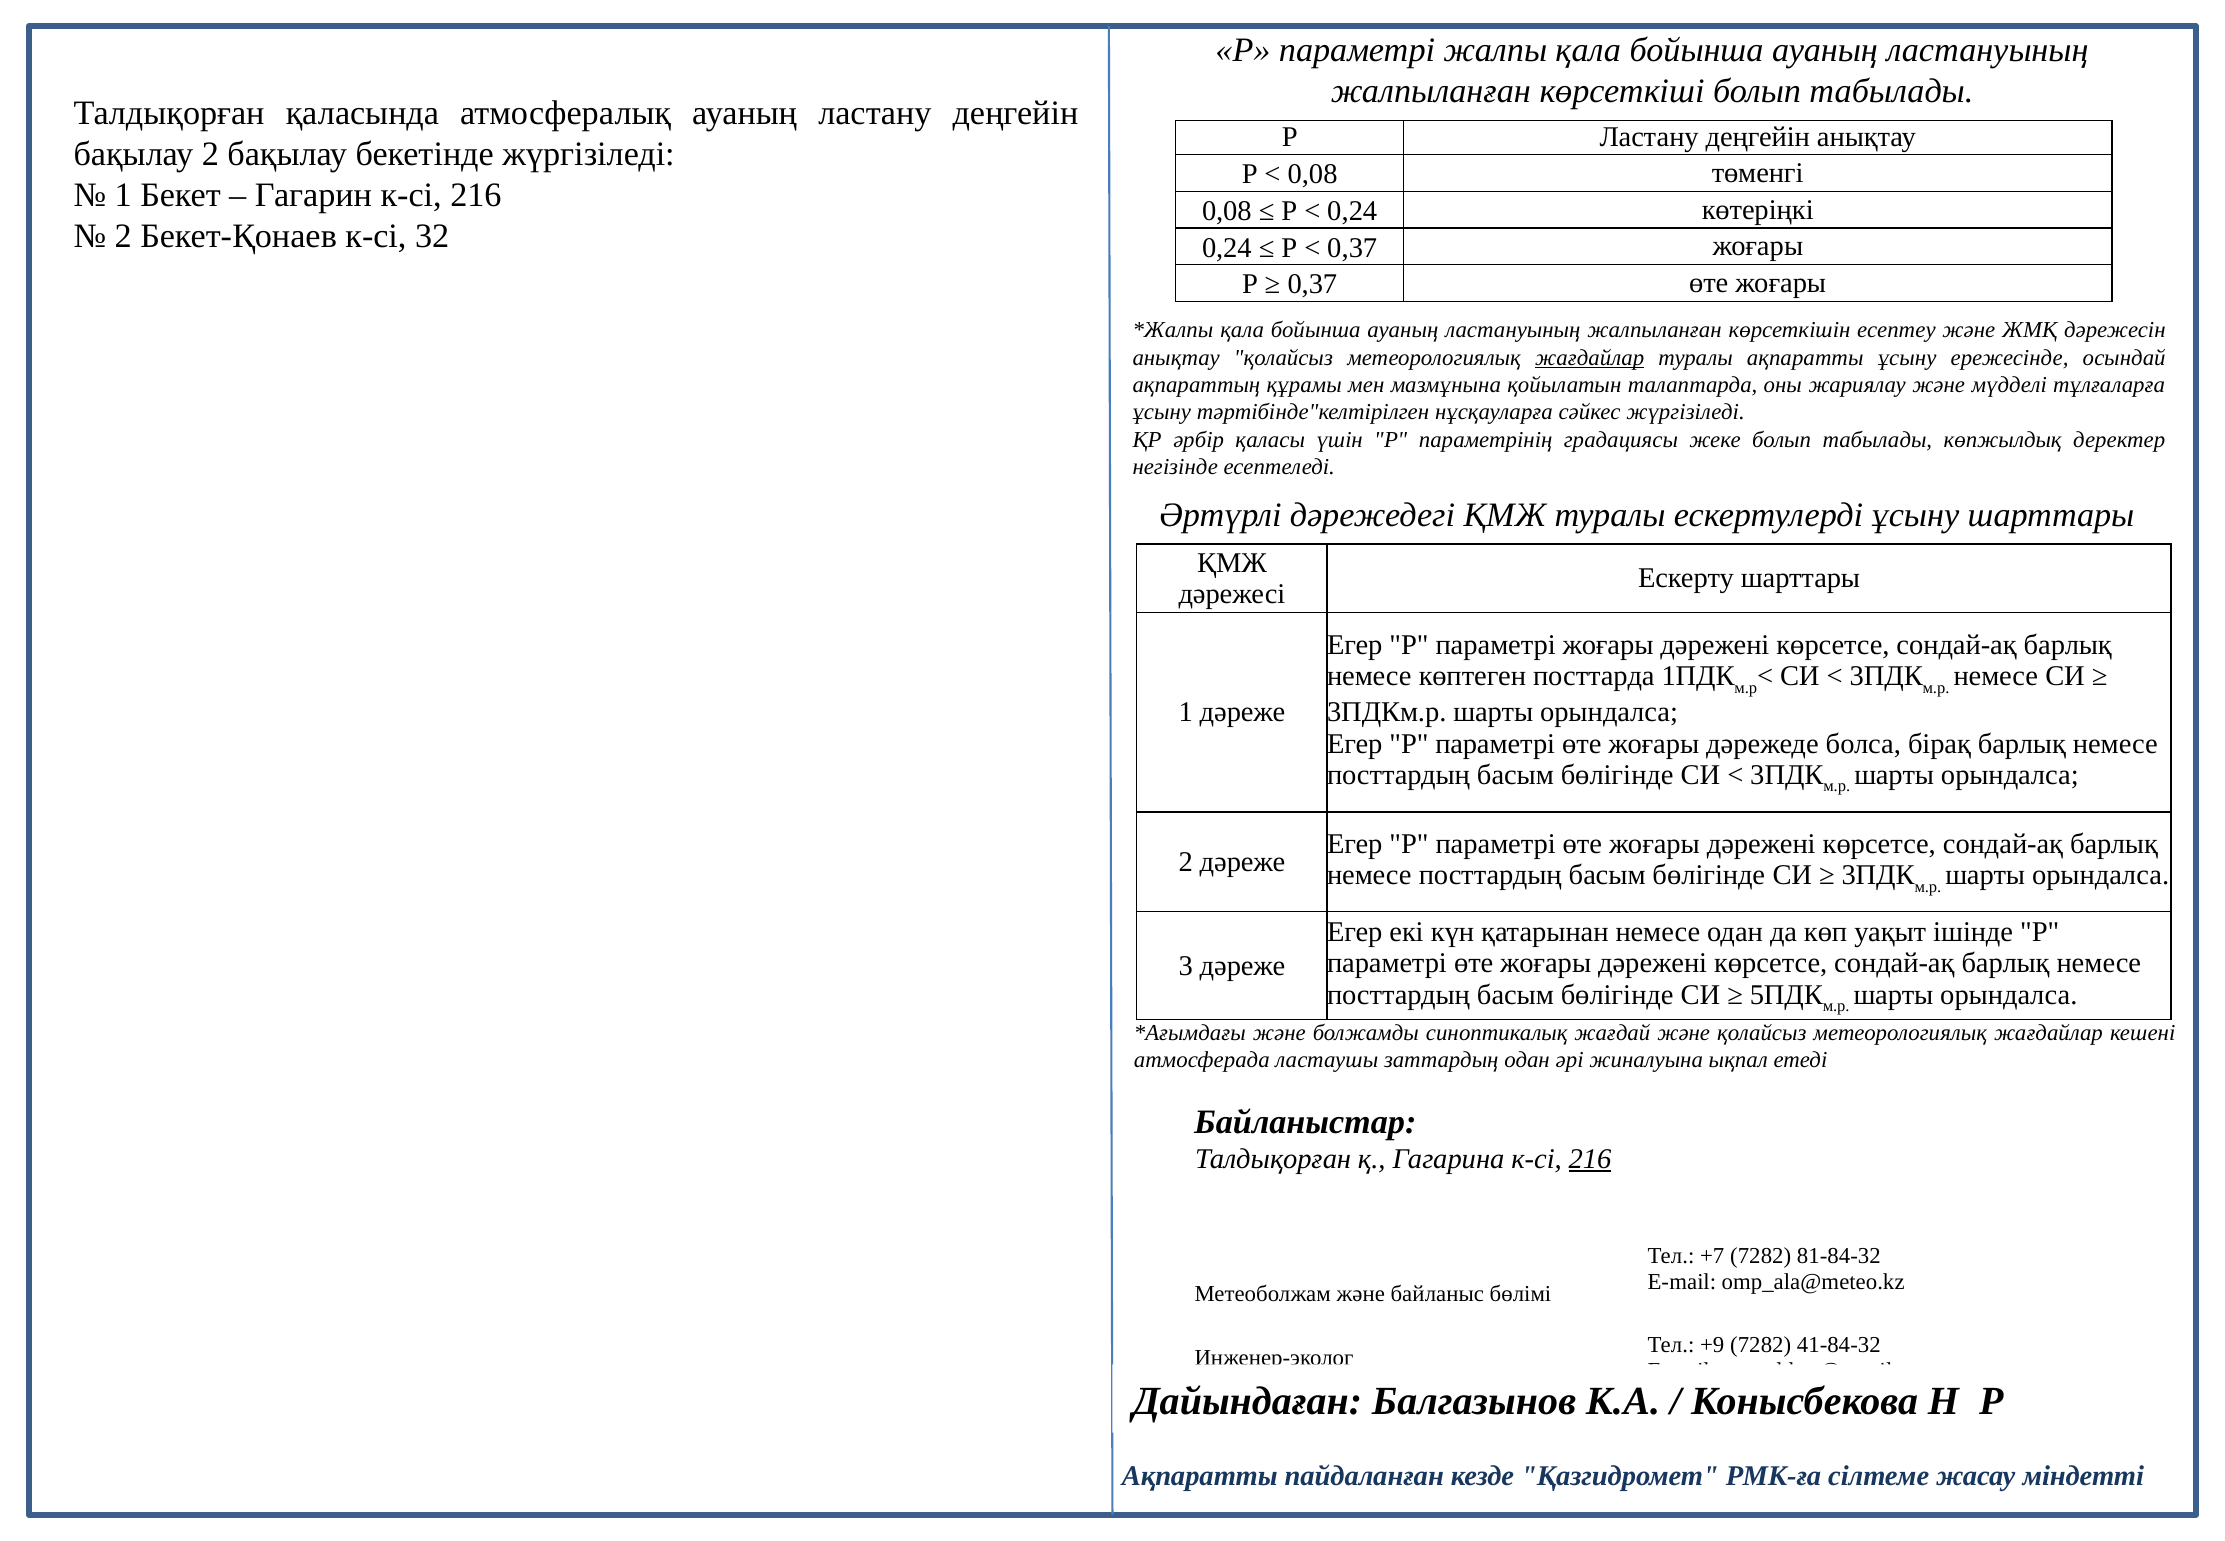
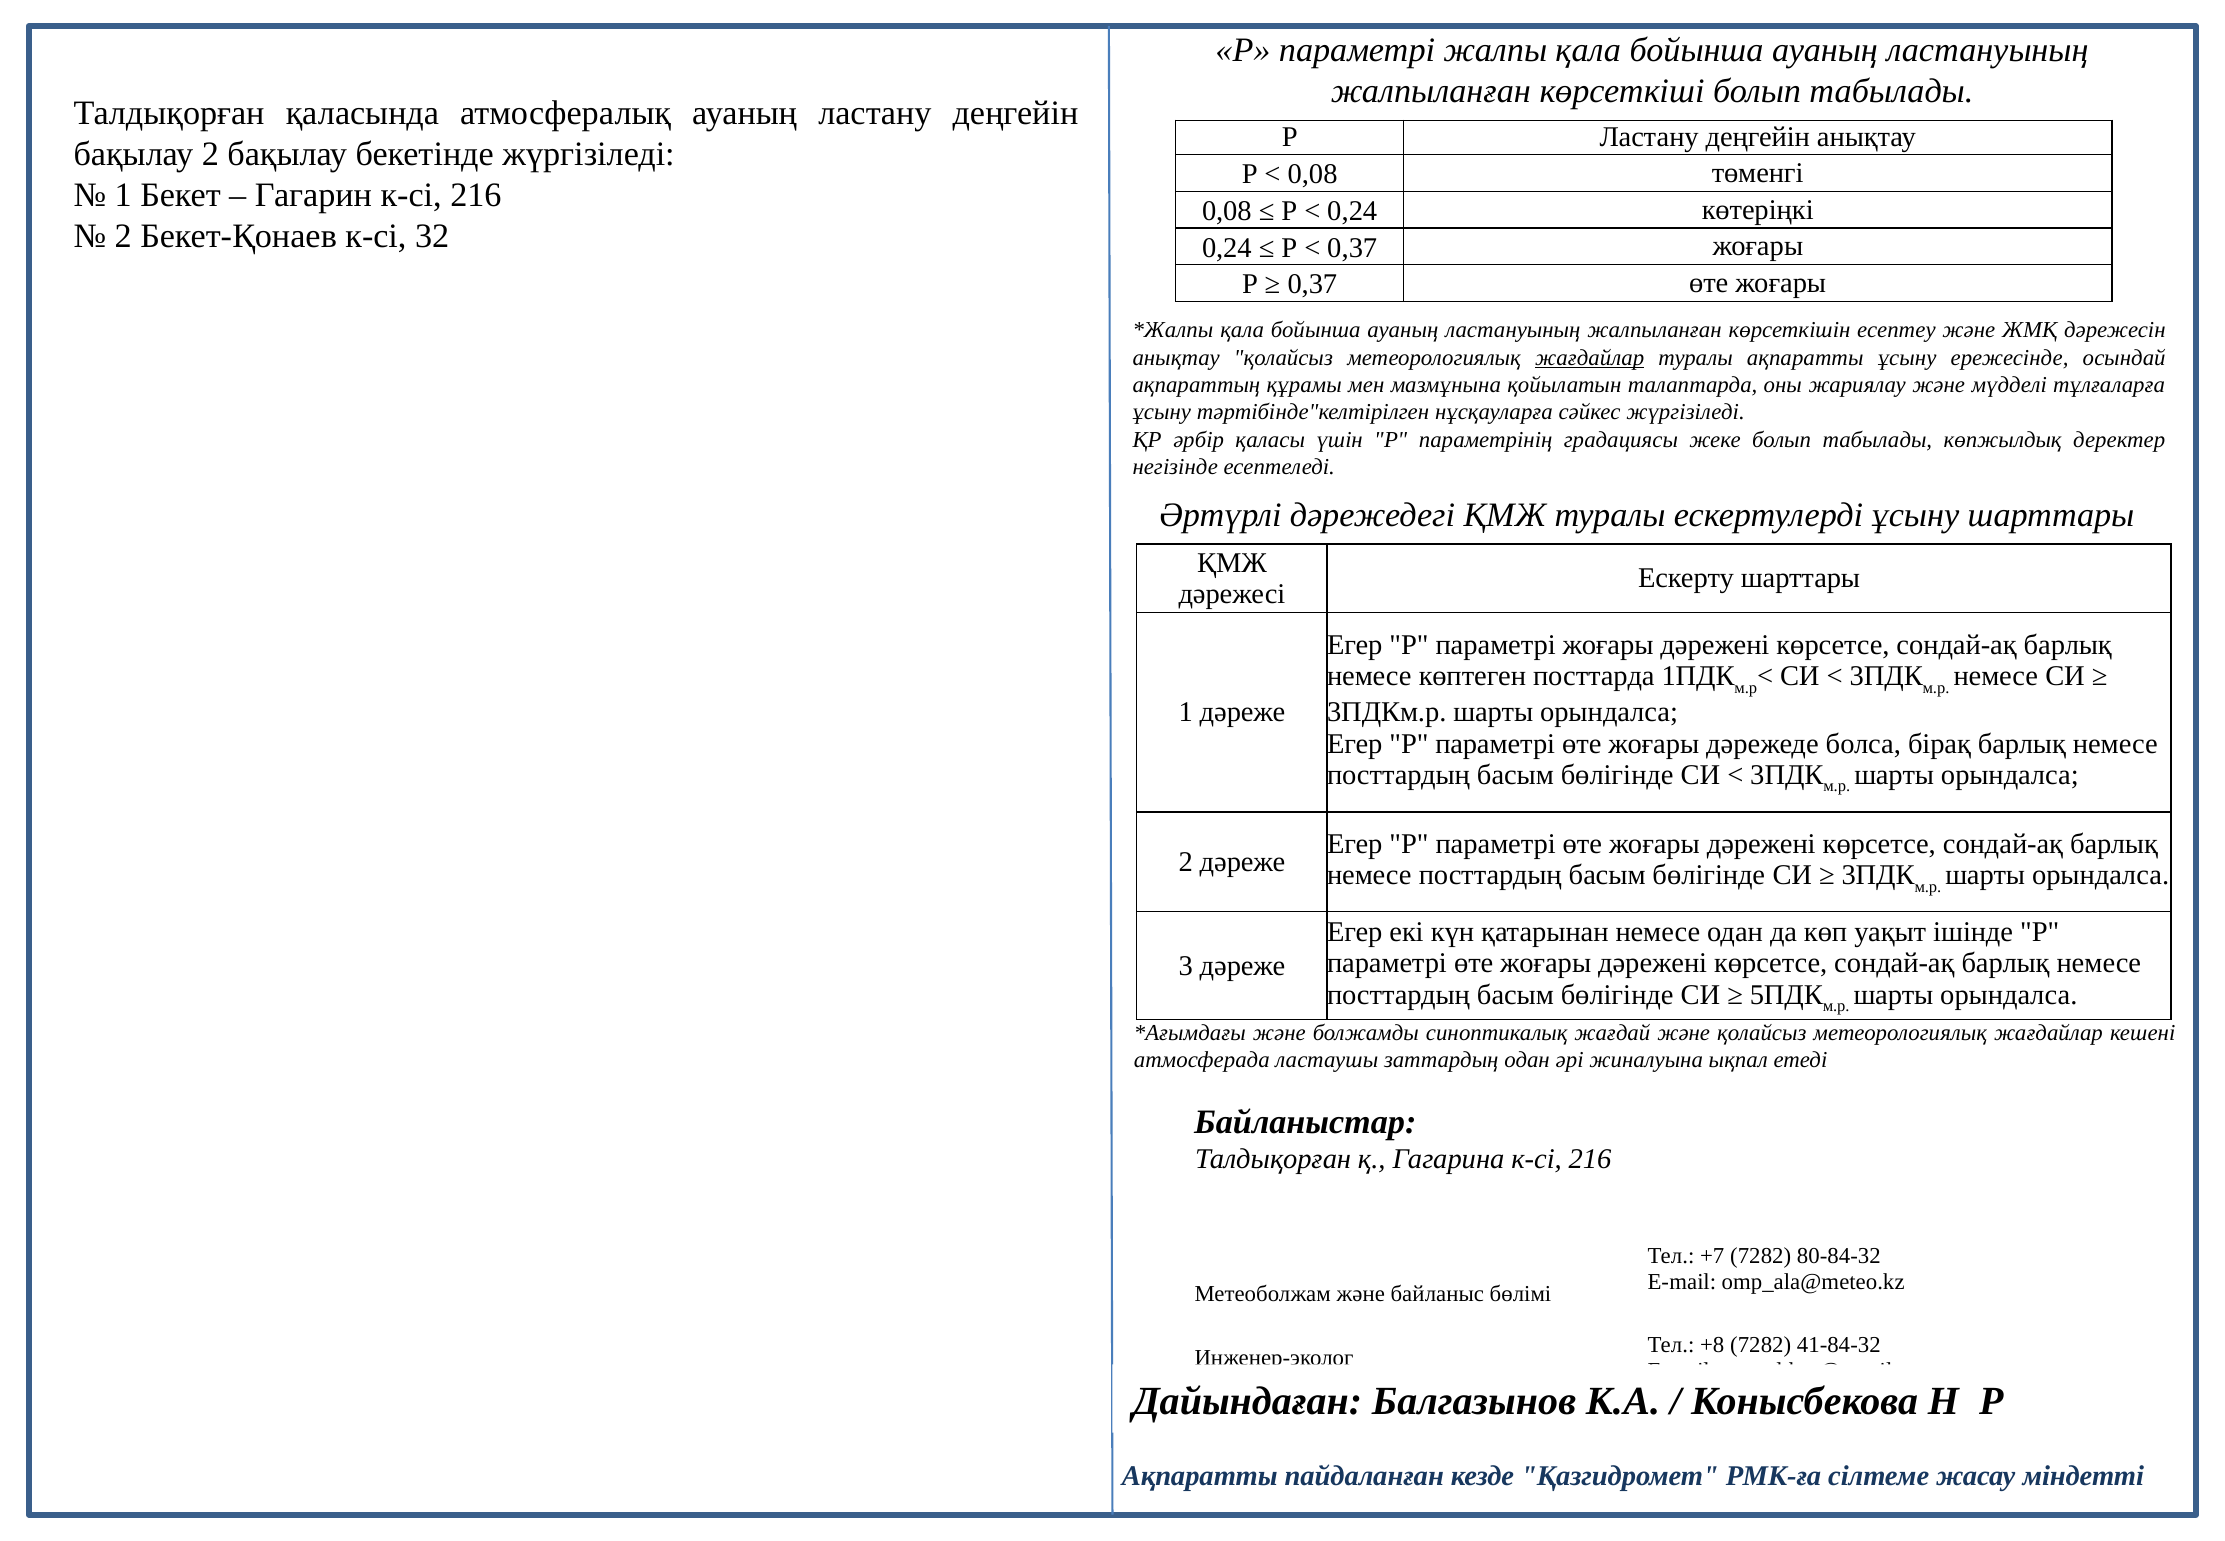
216 at (1590, 1158) underline: present -> none
81-84-32: 81-84-32 -> 80-84-32
+9: +9 -> +8
